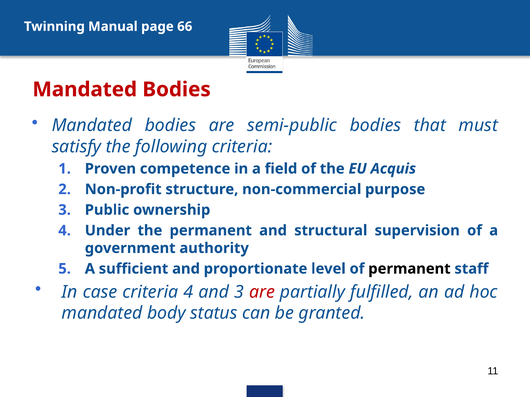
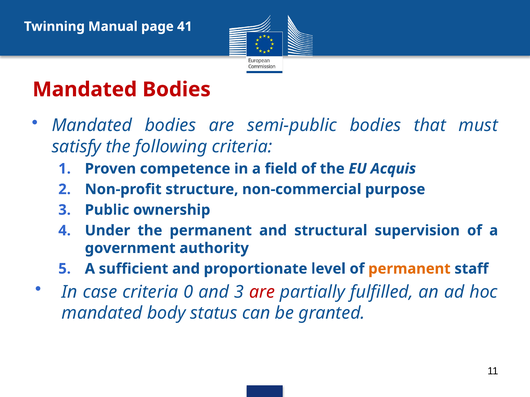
66: 66 -> 41
permanent at (409, 269) colour: black -> orange
criteria 4: 4 -> 0
